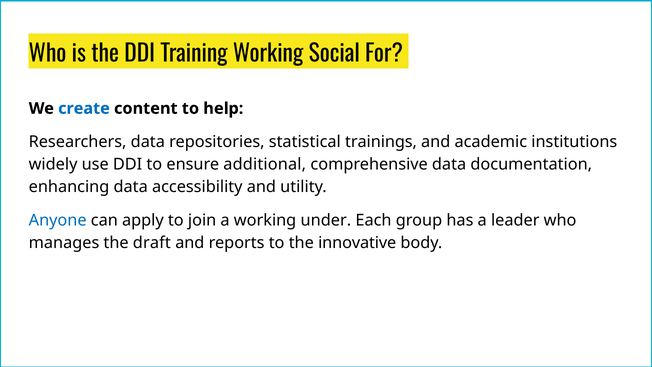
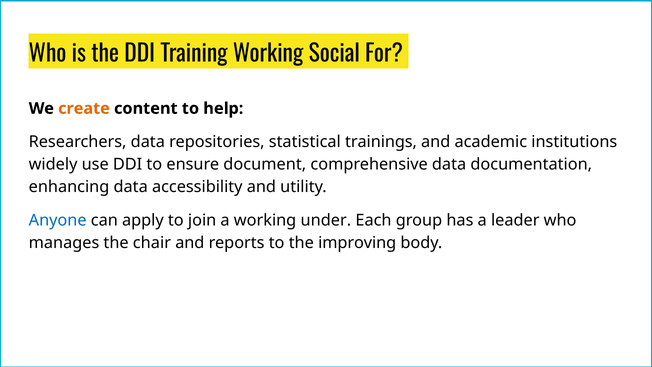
create colour: blue -> orange
additional: additional -> document
draft: draft -> chair
innovative: innovative -> improving
